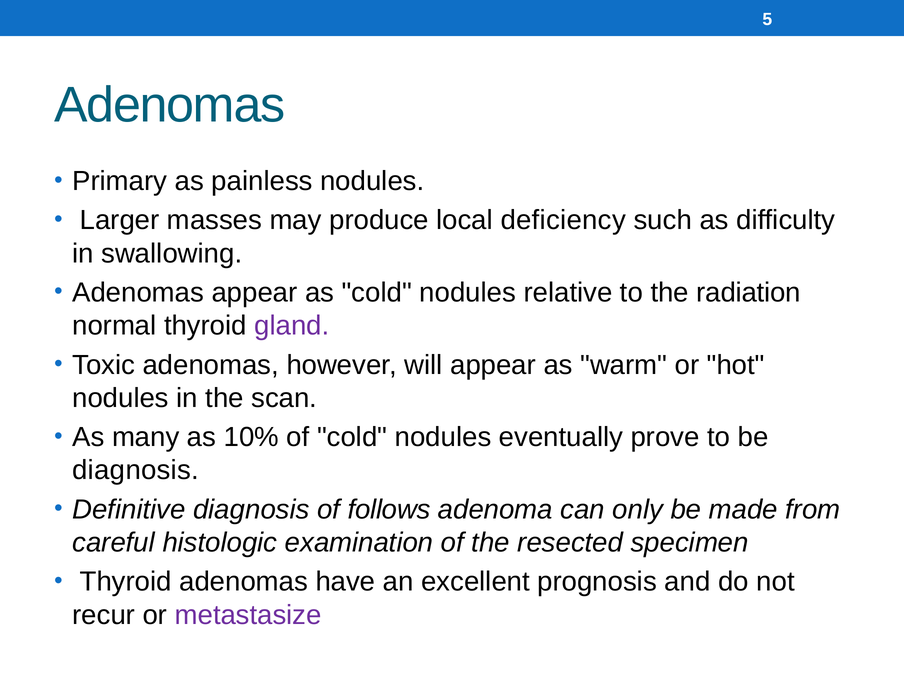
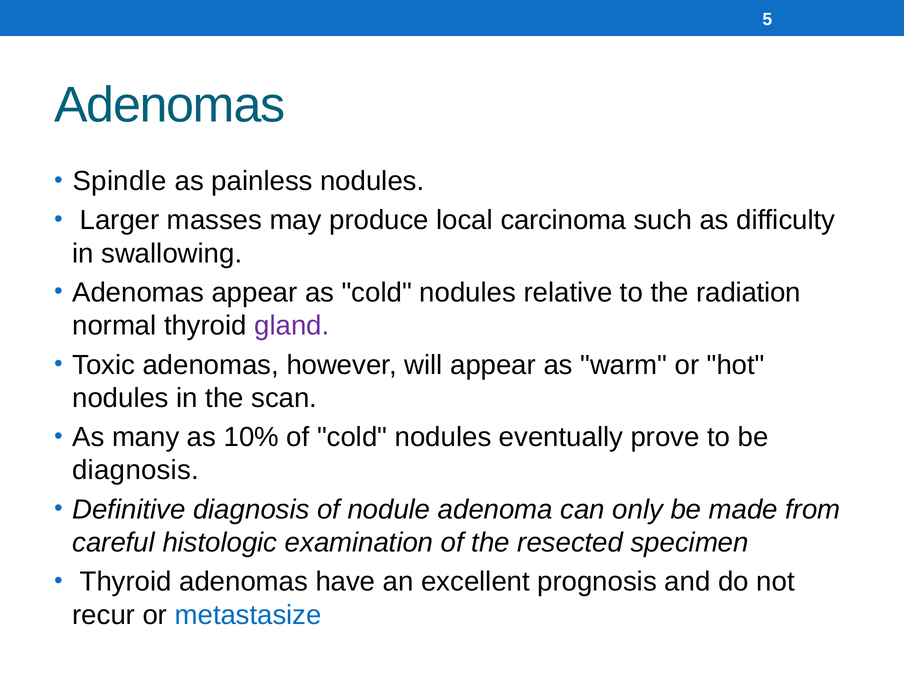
Primary: Primary -> Spindle
deficiency: deficiency -> carcinoma
follows: follows -> nodule
metastasize colour: purple -> blue
